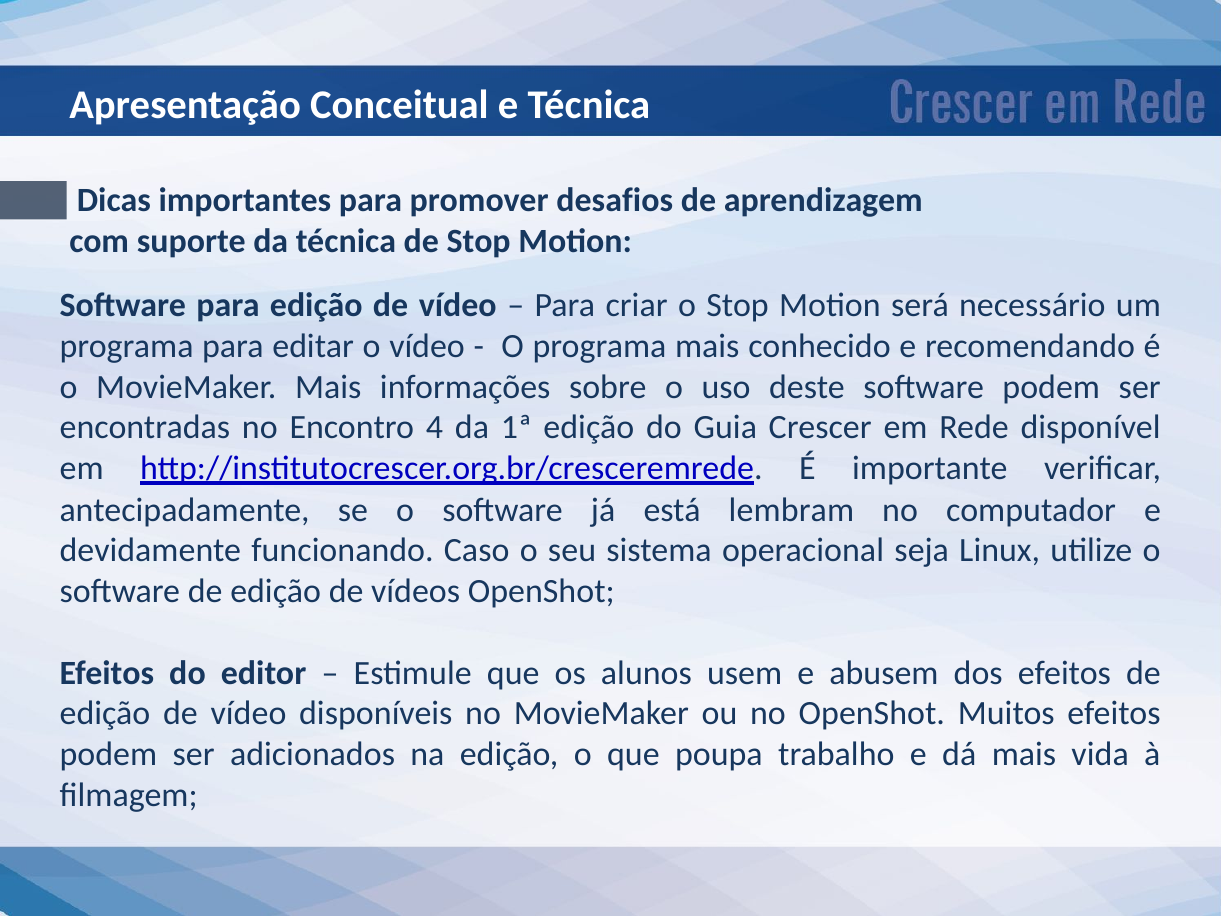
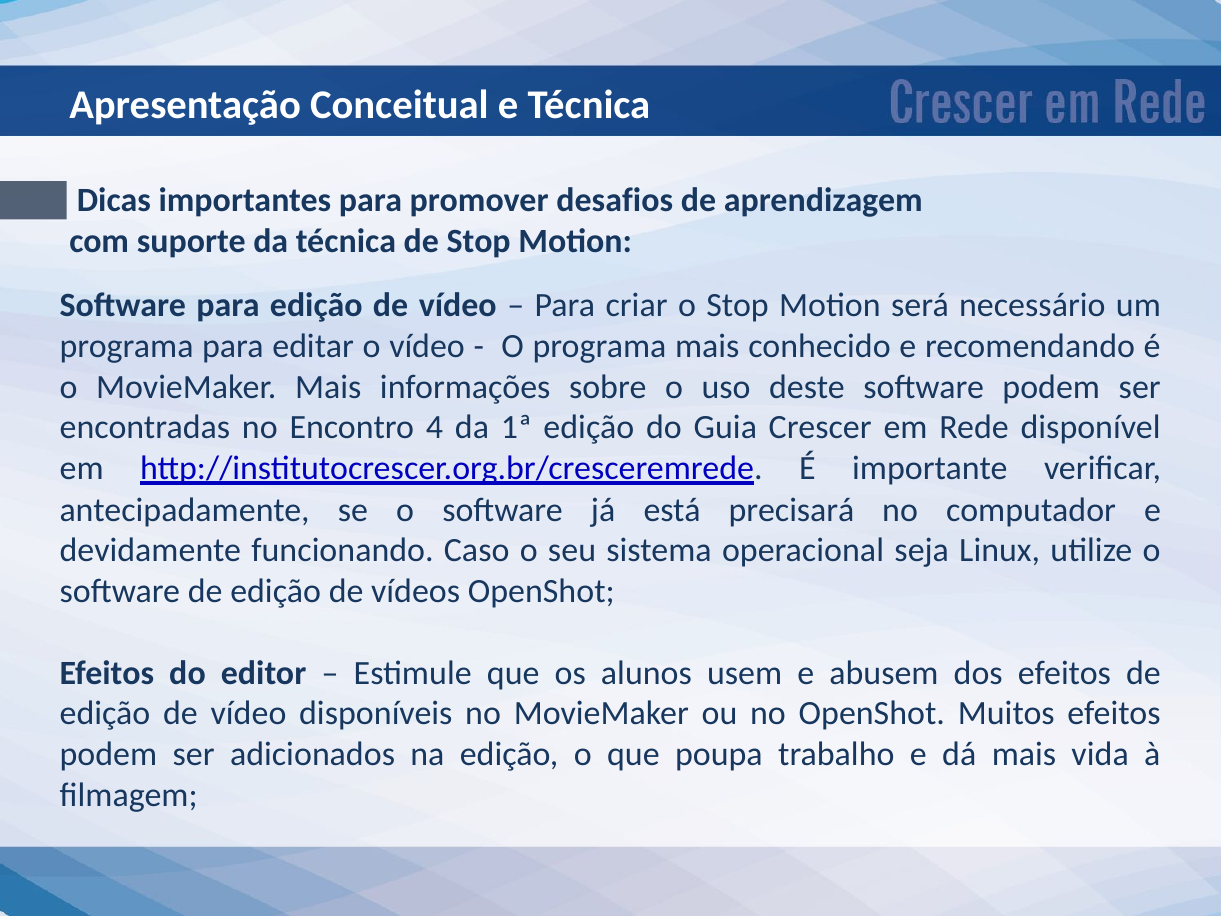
lembram: lembram -> precisará
